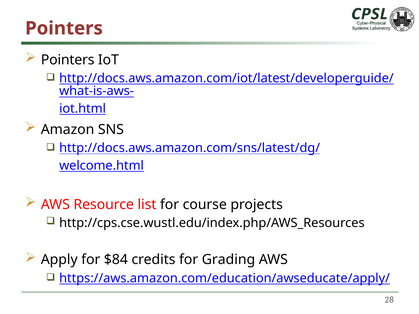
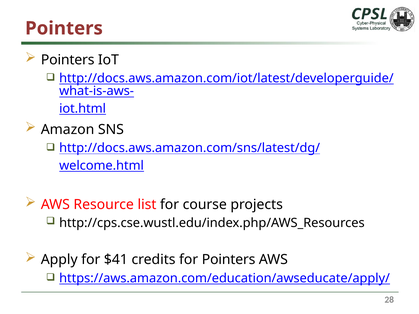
$84: $84 -> $41
for Grading: Grading -> Pointers
